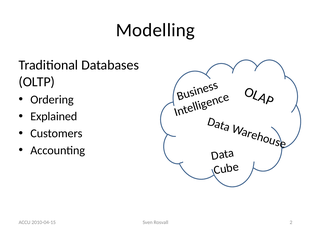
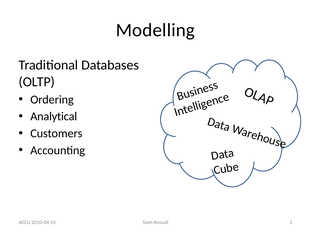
Explained: Explained -> Analytical
